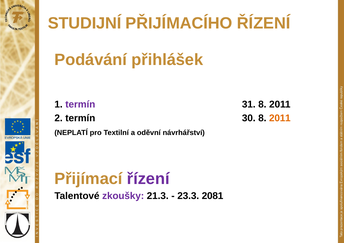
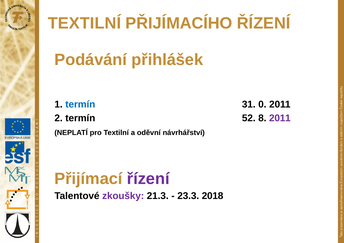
STUDIJNÍ at (85, 23): STUDIJNÍ -> TEXTILNÍ
termín at (80, 105) colour: purple -> blue
31 8: 8 -> 0
30: 30 -> 52
2011 at (280, 118) colour: orange -> purple
2081: 2081 -> 2018
